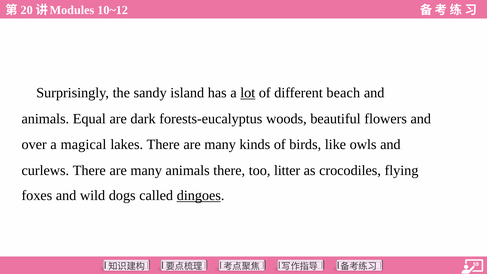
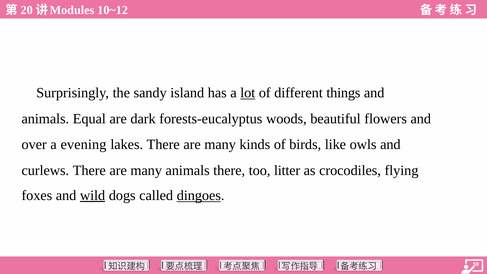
beach: beach -> things
magical: magical -> evening
wild underline: none -> present
